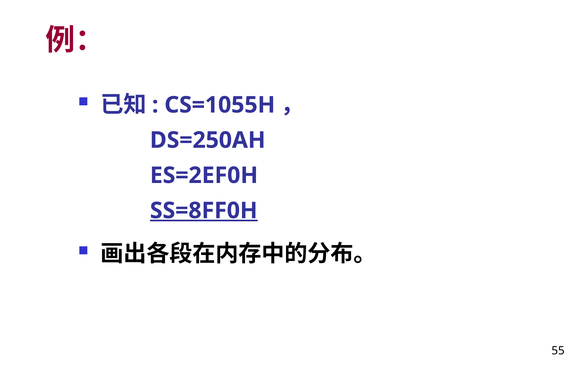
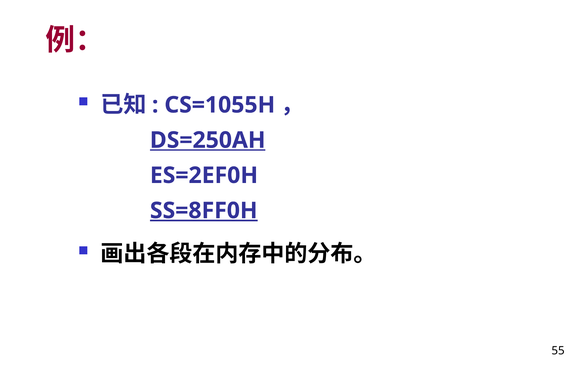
DS=250AH underline: none -> present
